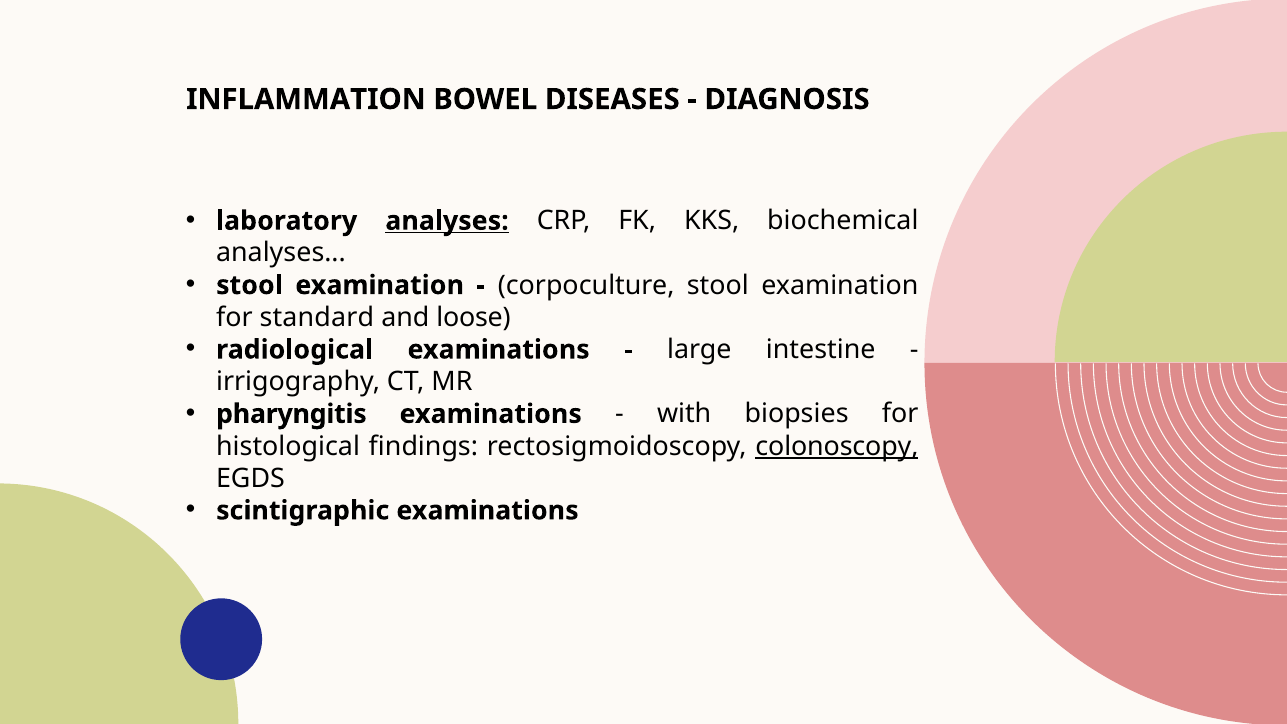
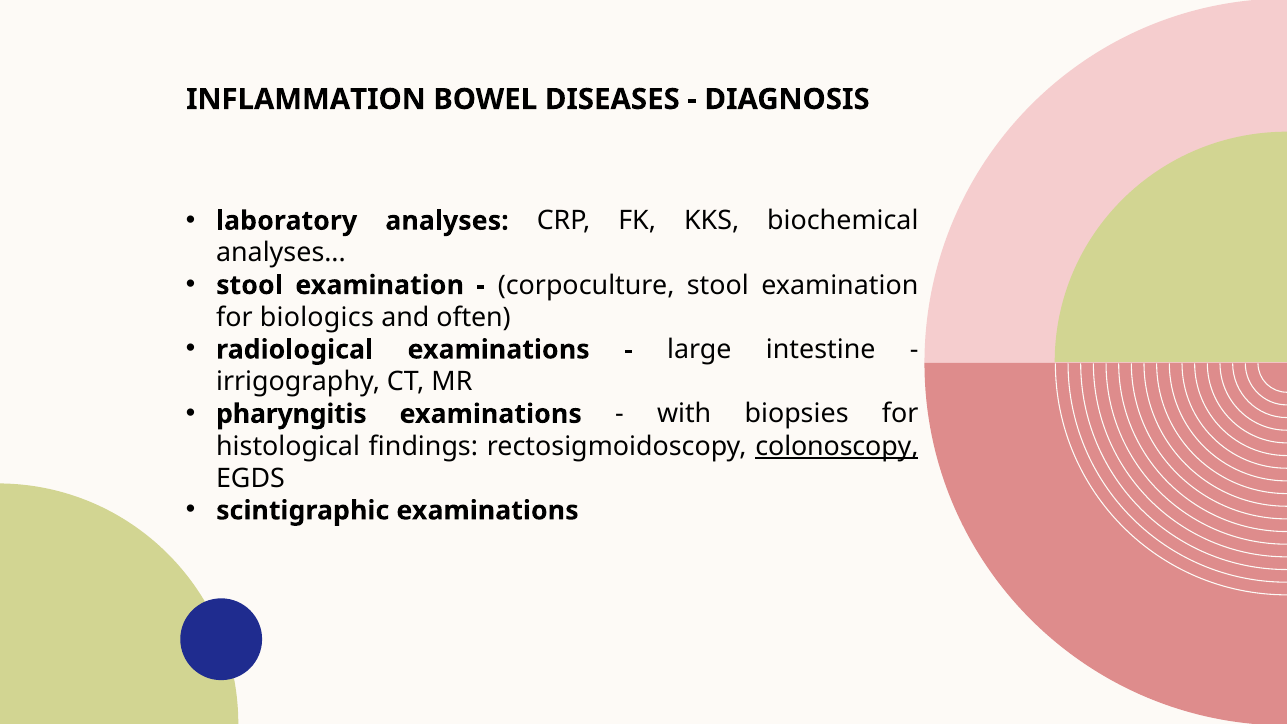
analyses at (447, 221) underline: present -> none
standard: standard -> biologics
loose: loose -> often
